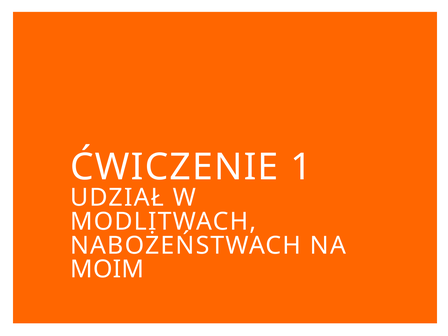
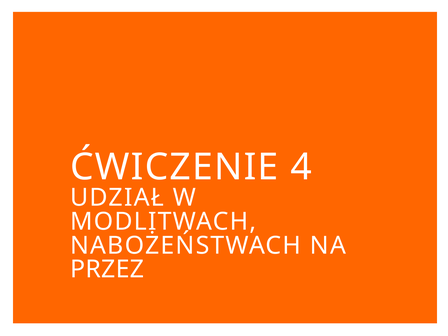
1: 1 -> 4
MOIM: MOIM -> PRZEZ
